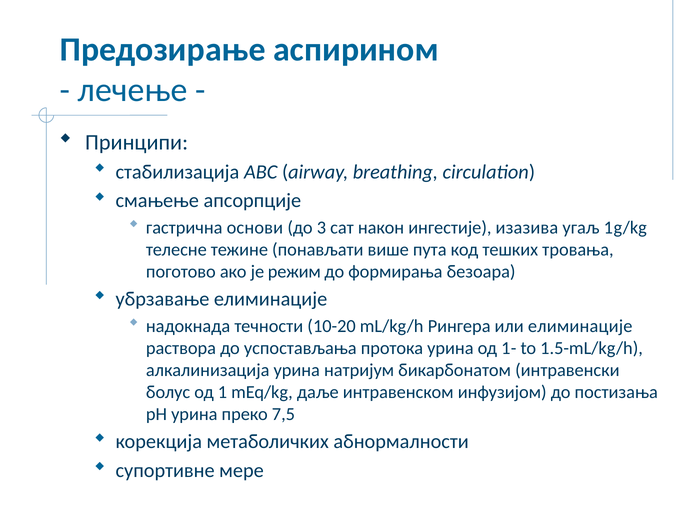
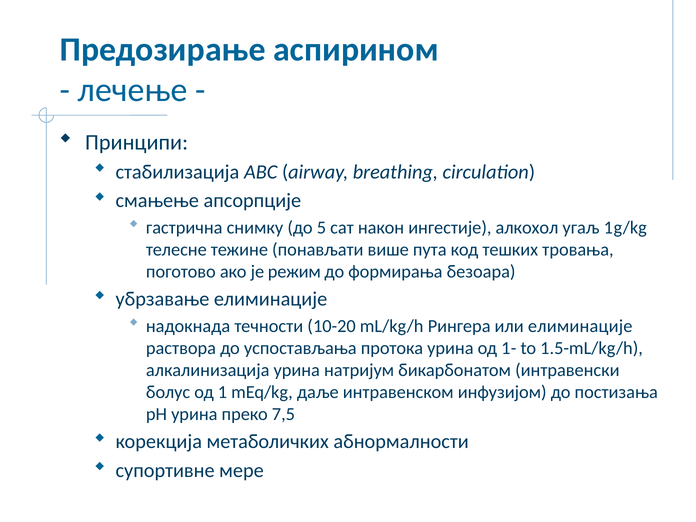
основи: основи -> снимку
3: 3 -> 5
изазива: изазива -> алкохол
